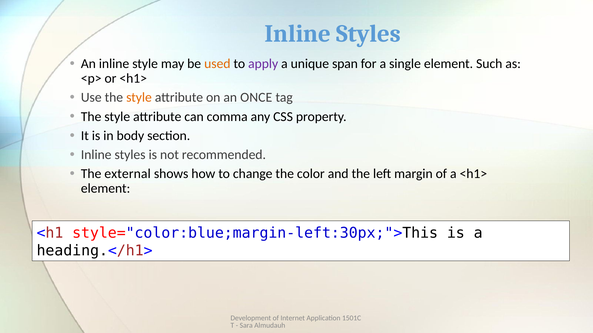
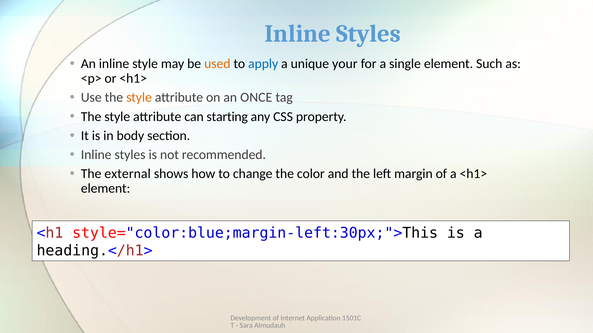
apply colour: purple -> blue
span: span -> your
comma: comma -> starting
